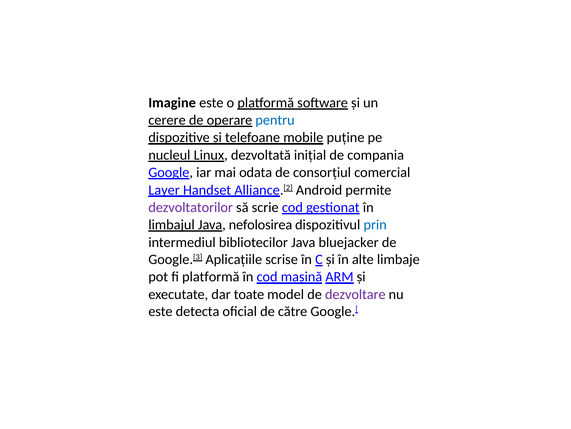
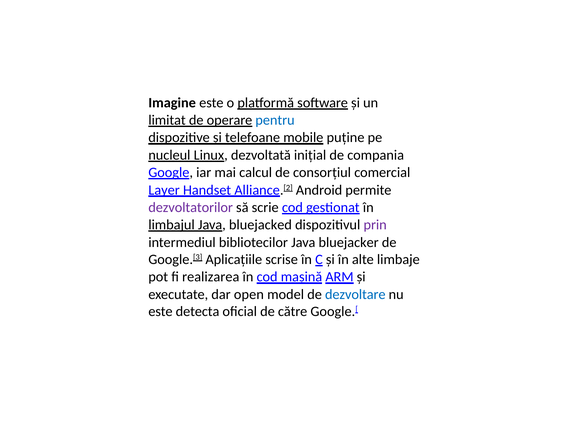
cerere: cerere -> limitat
odata: odata -> calcul
nefolosirea: nefolosirea -> bluejacked
prin colour: blue -> purple
fi platformă: platformă -> realizarea
toate: toate -> open
dezvoltare colour: purple -> blue
